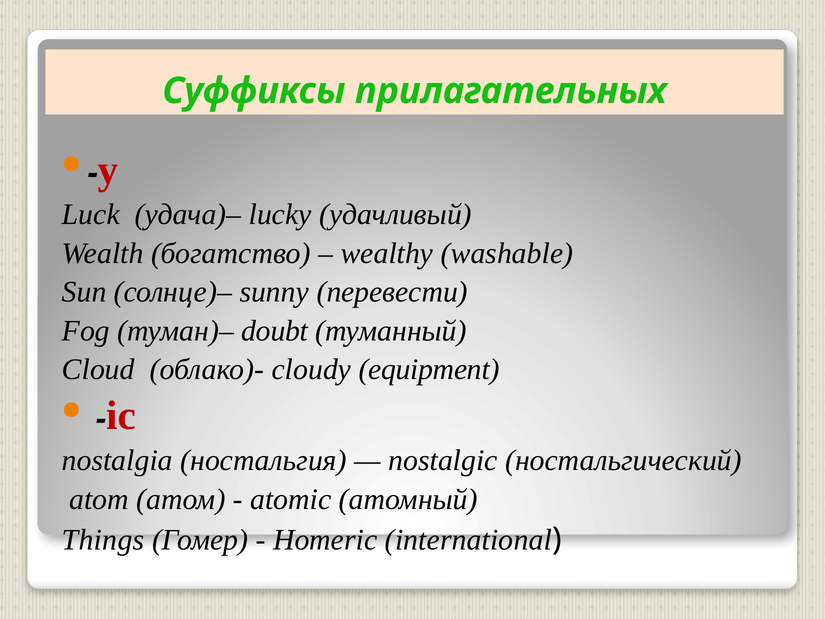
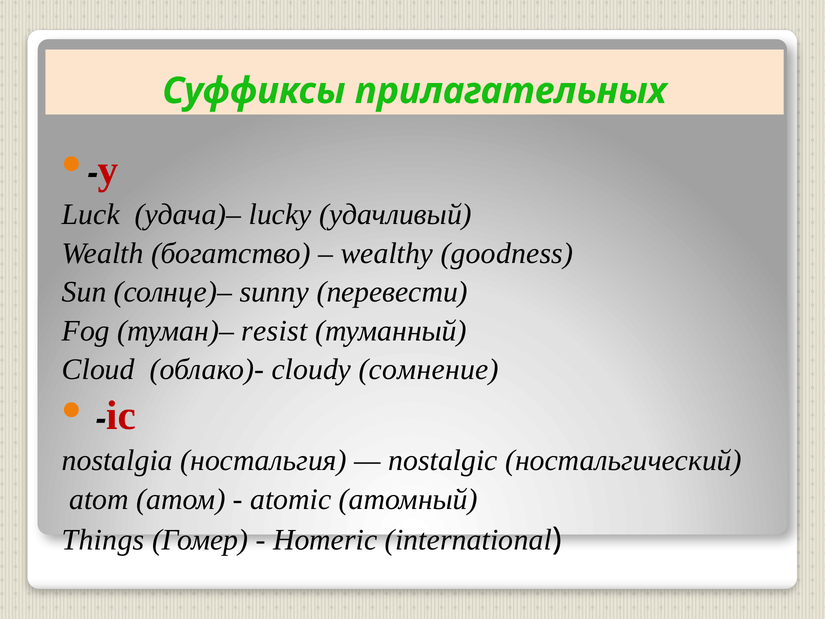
washable: washable -> goodness
doubt: doubt -> resist
equipment: equipment -> сомнение
